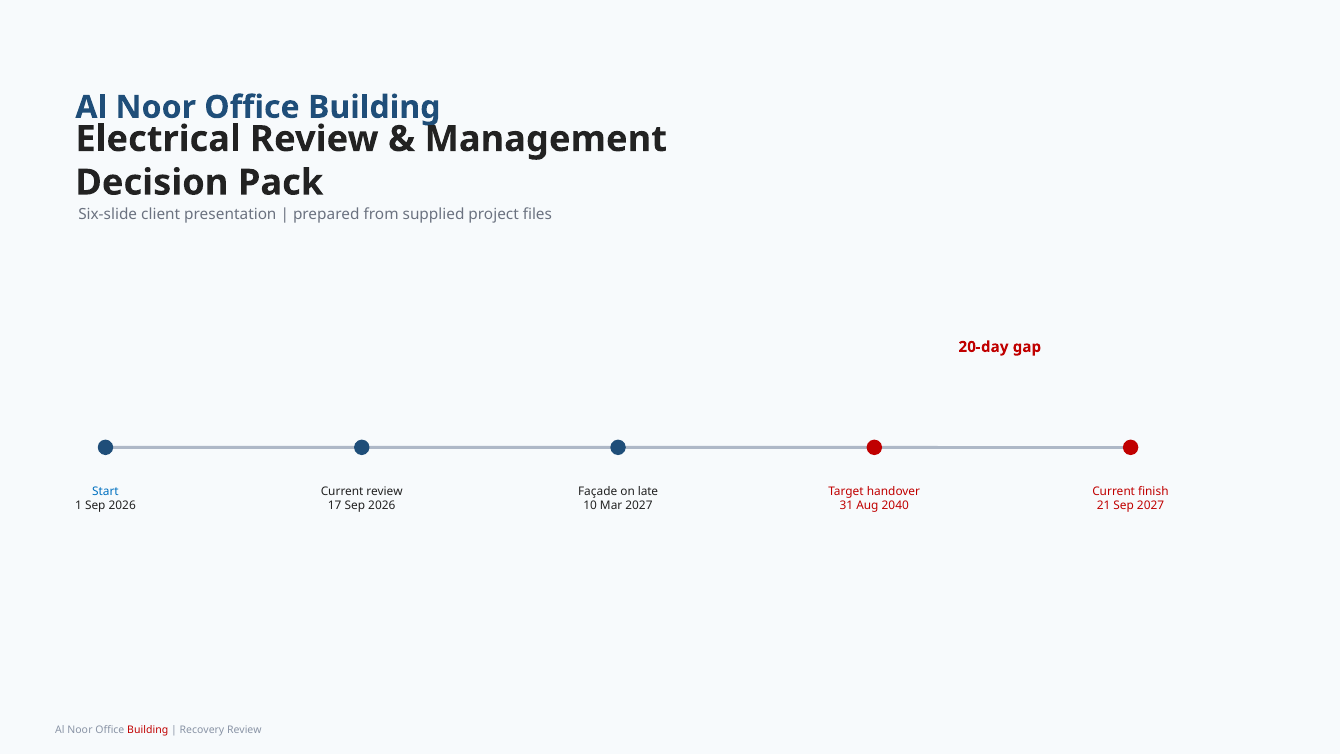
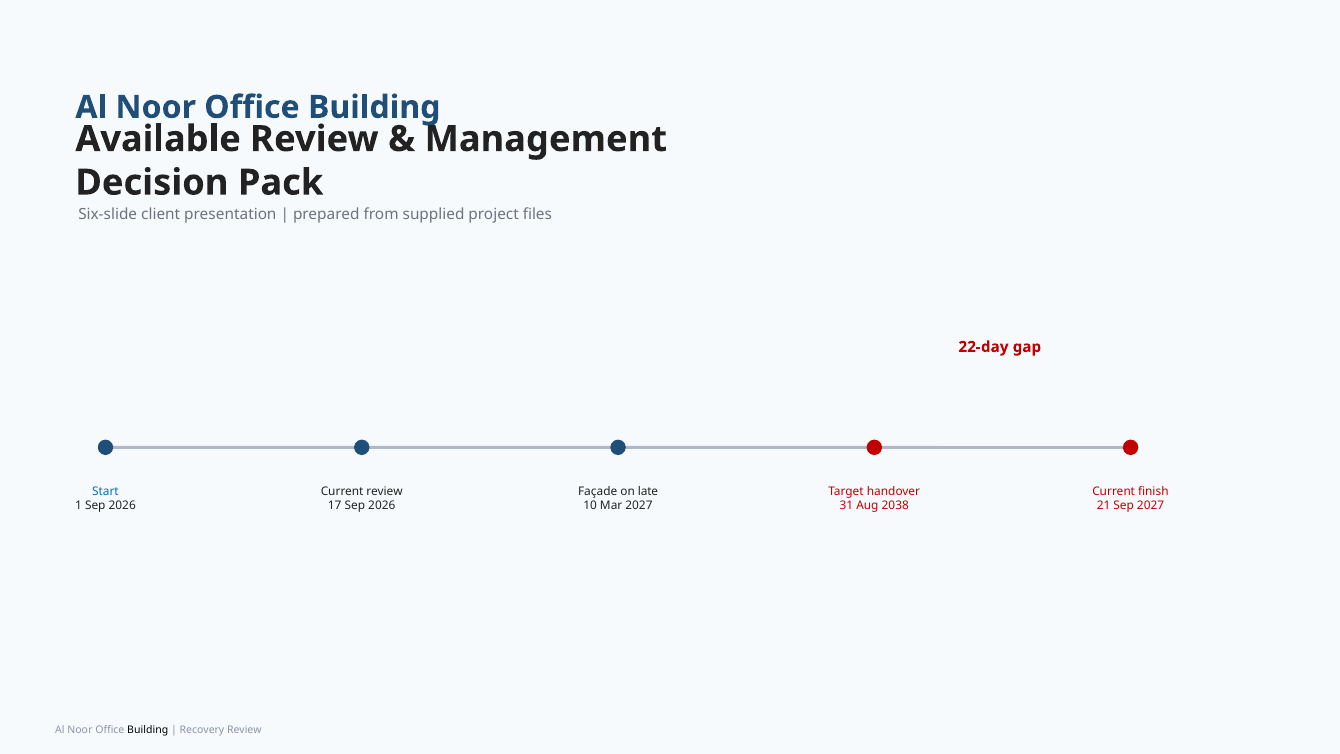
Electrical: Electrical -> Available
20-day: 20-day -> 22-day
2040: 2040 -> 2038
Building at (148, 729) colour: red -> black
